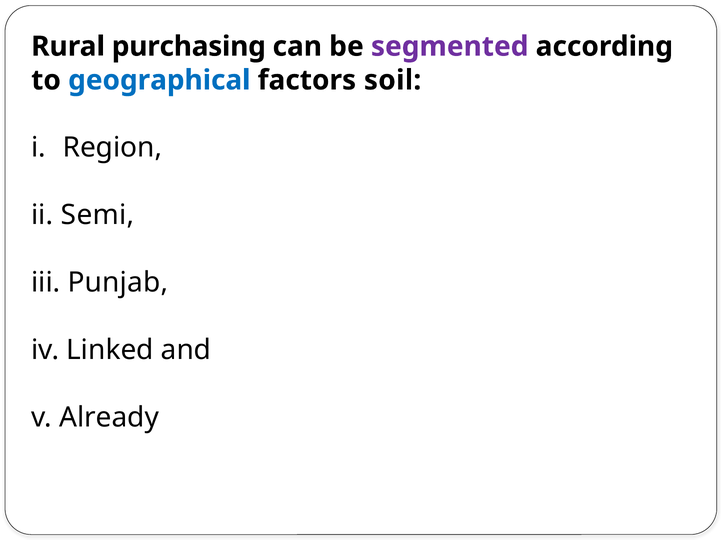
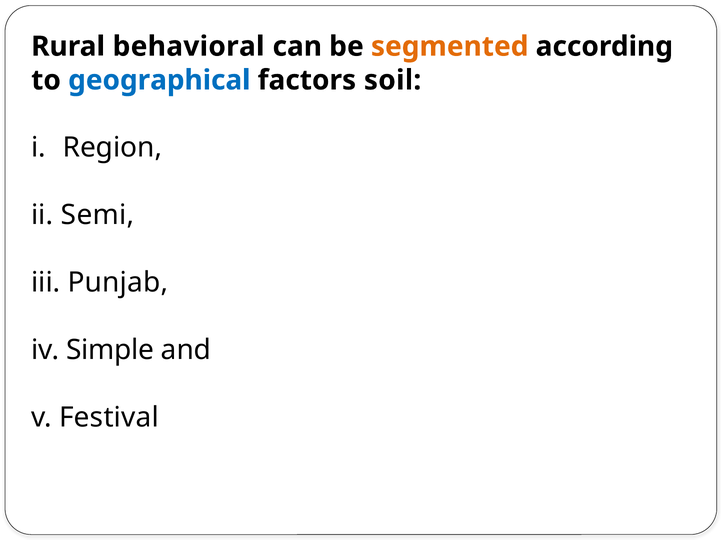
purchasing: purchasing -> behavioral
segmented colour: purple -> orange
Linked: Linked -> Simple
Already: Already -> Festival
